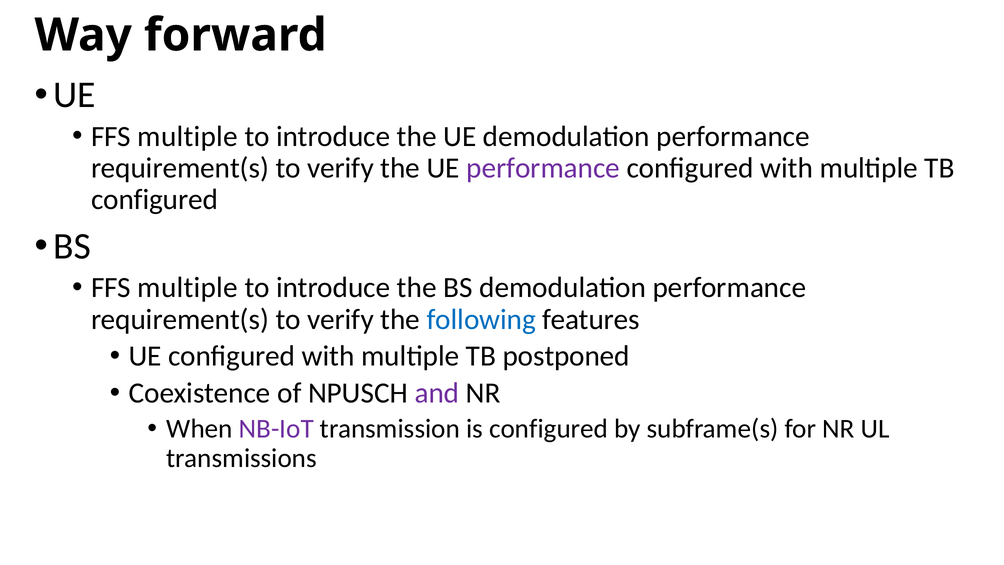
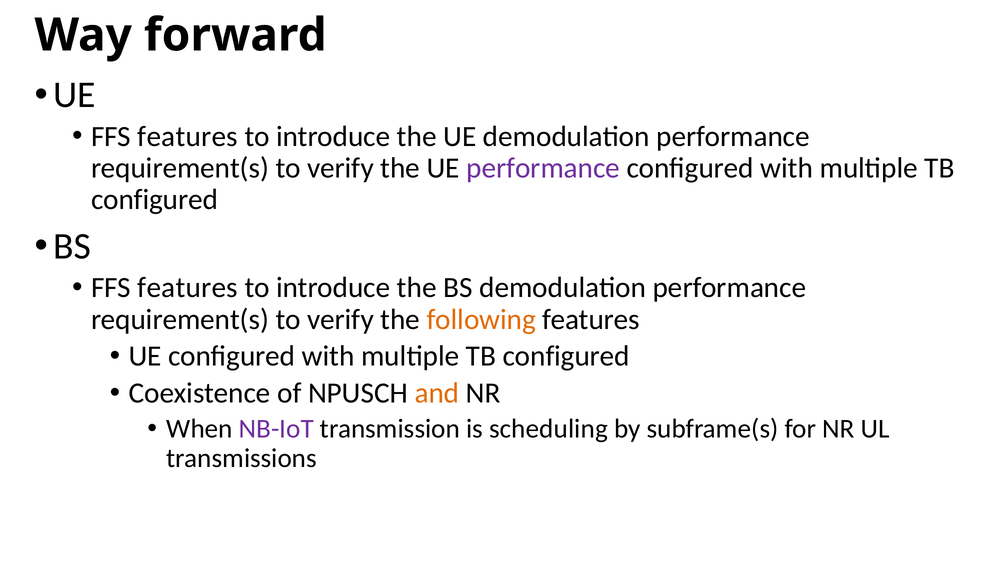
multiple at (188, 136): multiple -> features
multiple at (188, 288): multiple -> features
following colour: blue -> orange
postponed at (566, 356): postponed -> configured
and colour: purple -> orange
is configured: configured -> scheduling
